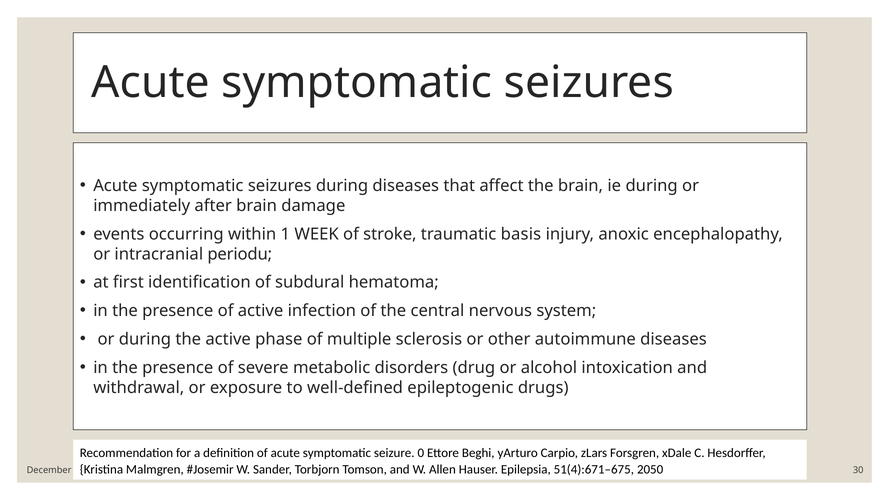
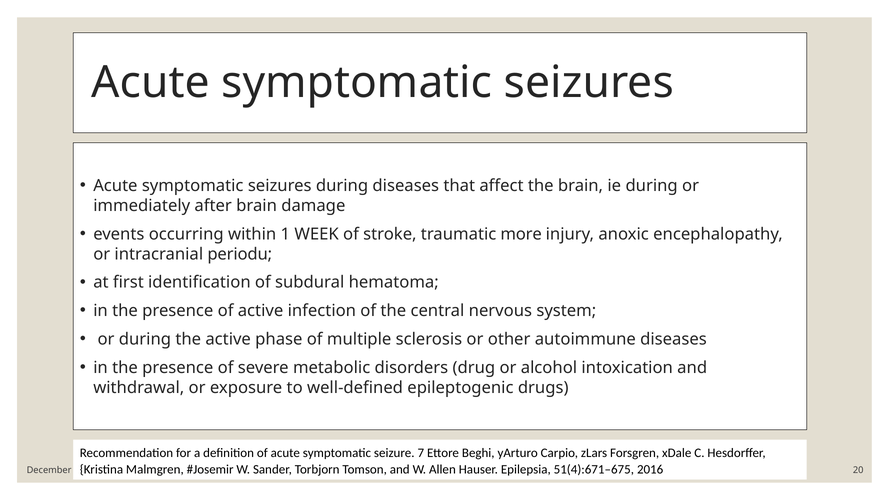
basis: basis -> more
0: 0 -> 7
2050: 2050 -> 2016
30: 30 -> 20
